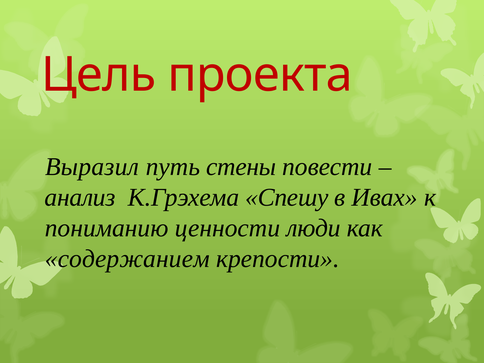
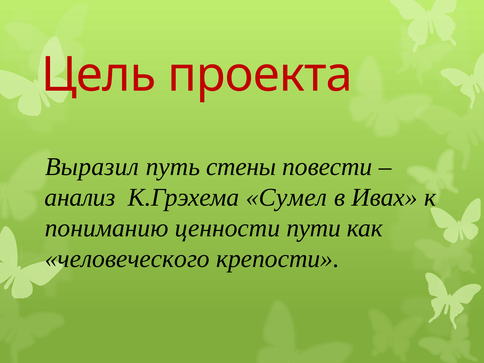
Спешу: Спешу -> Сумел
люди: люди -> пути
содержанием: содержанием -> человеческого
